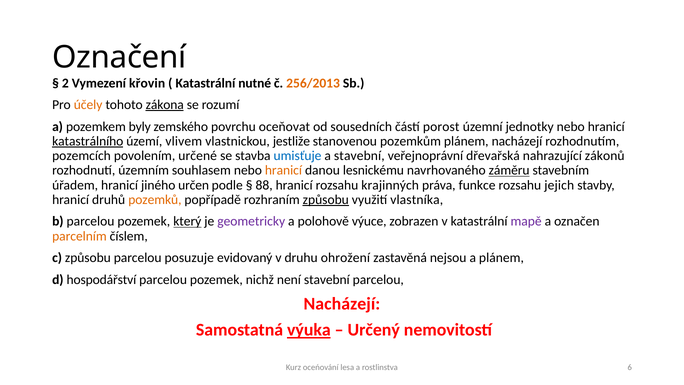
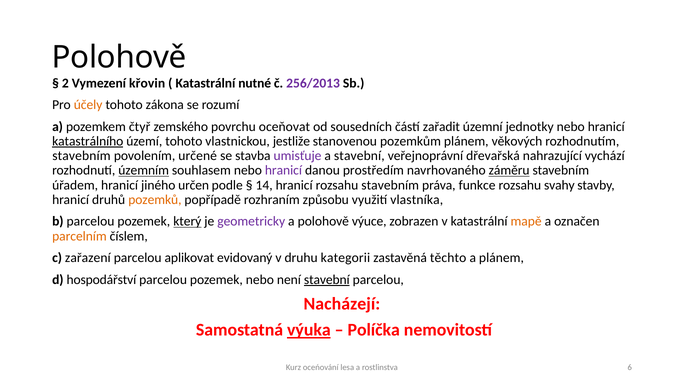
Označení at (119, 57): Označení -> Polohově
256/2013 colour: orange -> purple
zákona underline: present -> none
byly: byly -> čtyř
porost: porost -> zařadit
území vlivem: vlivem -> tohoto
plánem nacházejí: nacházejí -> věkových
pozemcích at (81, 156): pozemcích -> stavebním
umisťuje colour: blue -> purple
zákonů: zákonů -> vychází
územním underline: none -> present
hranicí at (283, 170) colour: orange -> purple
lesnickému: lesnickému -> prostředím
88: 88 -> 14
rozsahu krajinných: krajinných -> stavebním
jejich: jejich -> svahy
způsobu at (326, 200) underline: present -> none
mapě colour: purple -> orange
c způsobu: způsobu -> zařazení
posuzuje: posuzuje -> aplikovat
ohrožení: ohrožení -> kategorii
nejsou: nejsou -> těchto
pozemek nichž: nichž -> nebo
stavební at (327, 279) underline: none -> present
Určený: Určený -> Políčka
